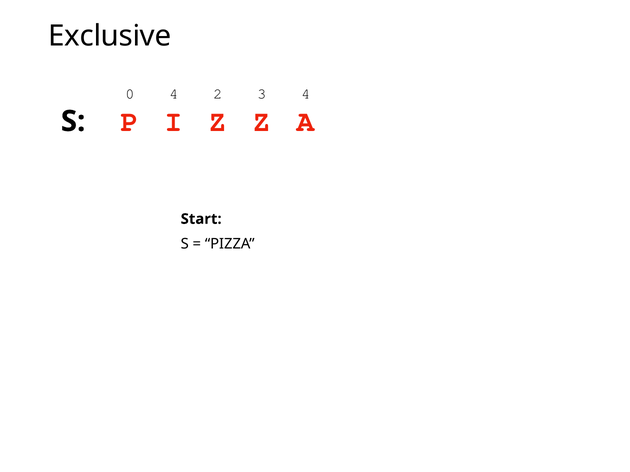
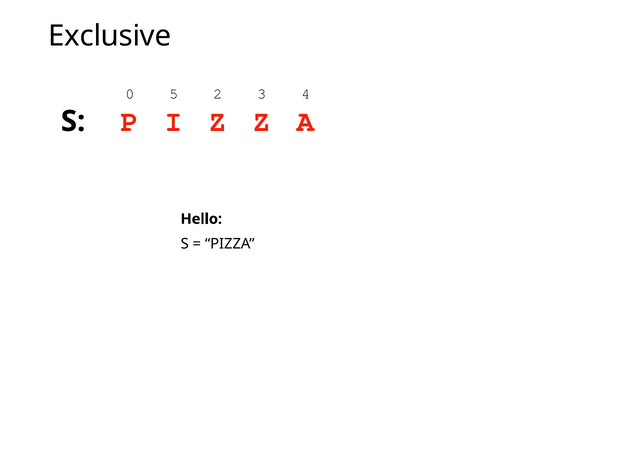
0 4: 4 -> 5
Start: Start -> Hello
